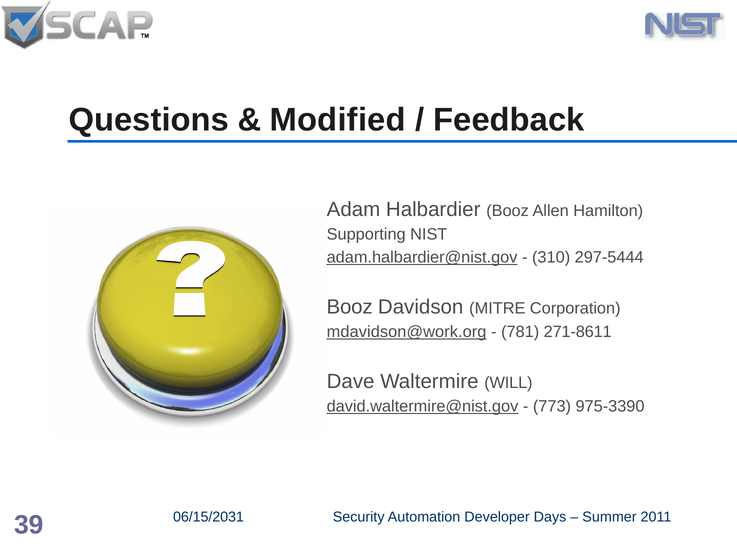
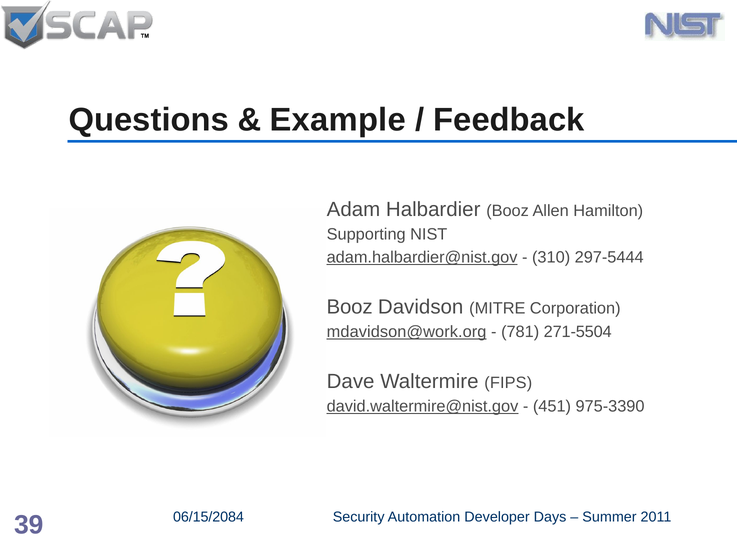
Modified: Modified -> Example
271-8611: 271-8611 -> 271-5504
WILL: WILL -> FIPS
773: 773 -> 451
06/15/2031: 06/15/2031 -> 06/15/2084
